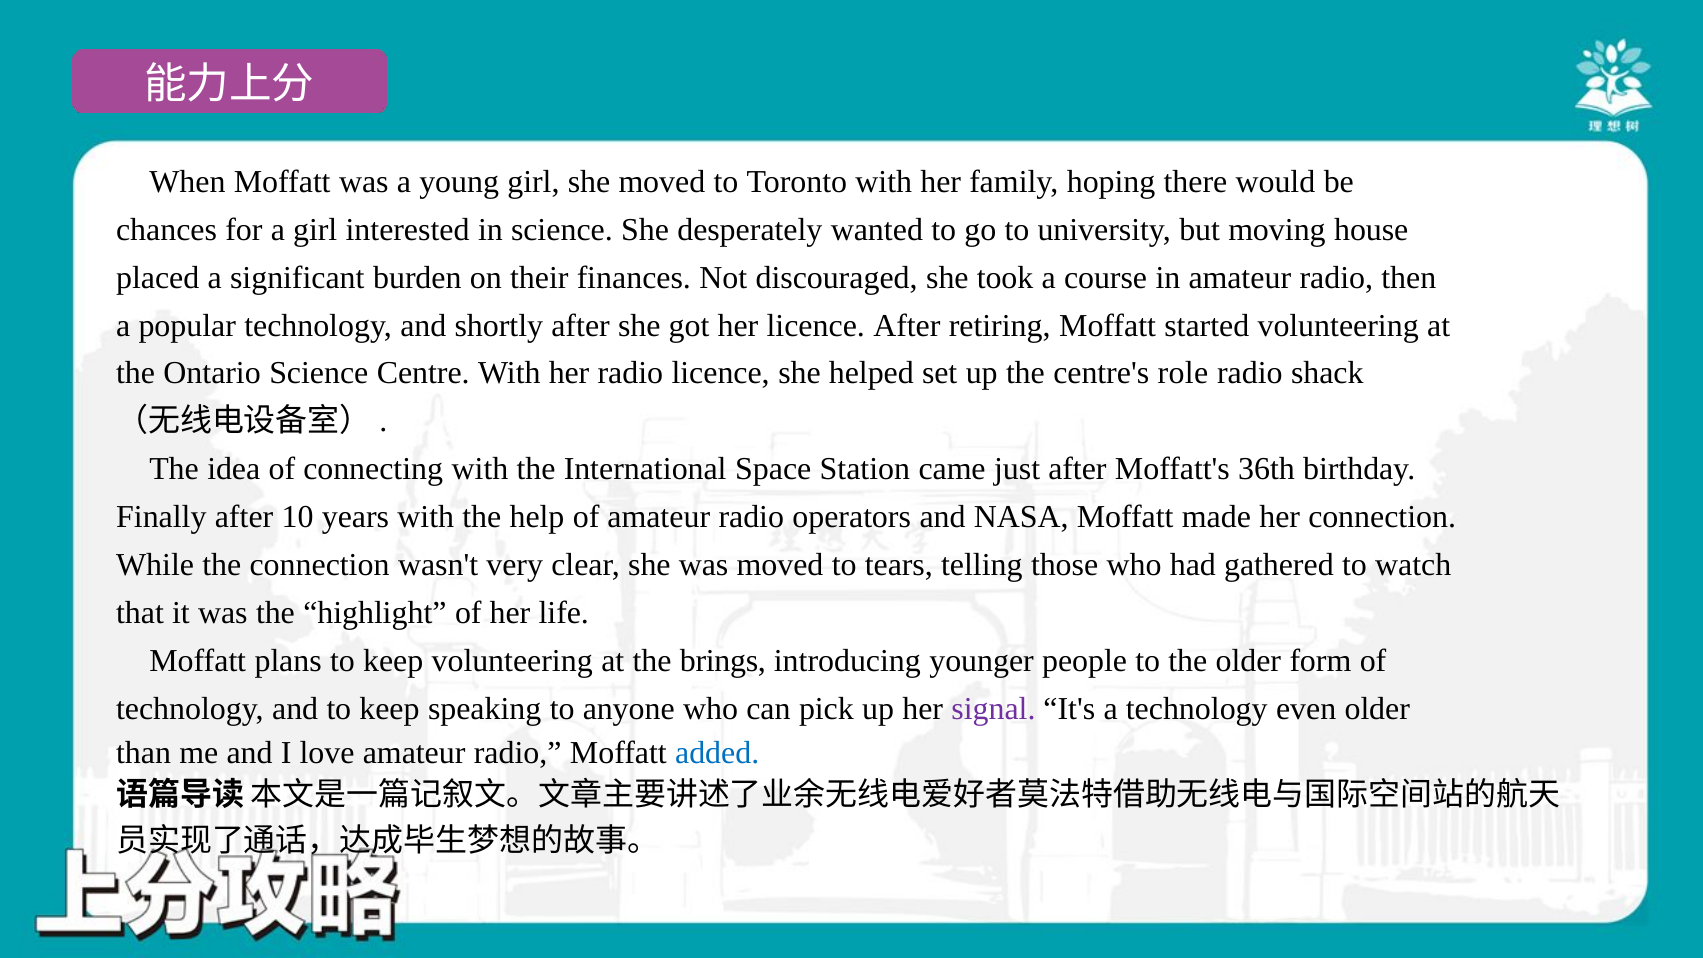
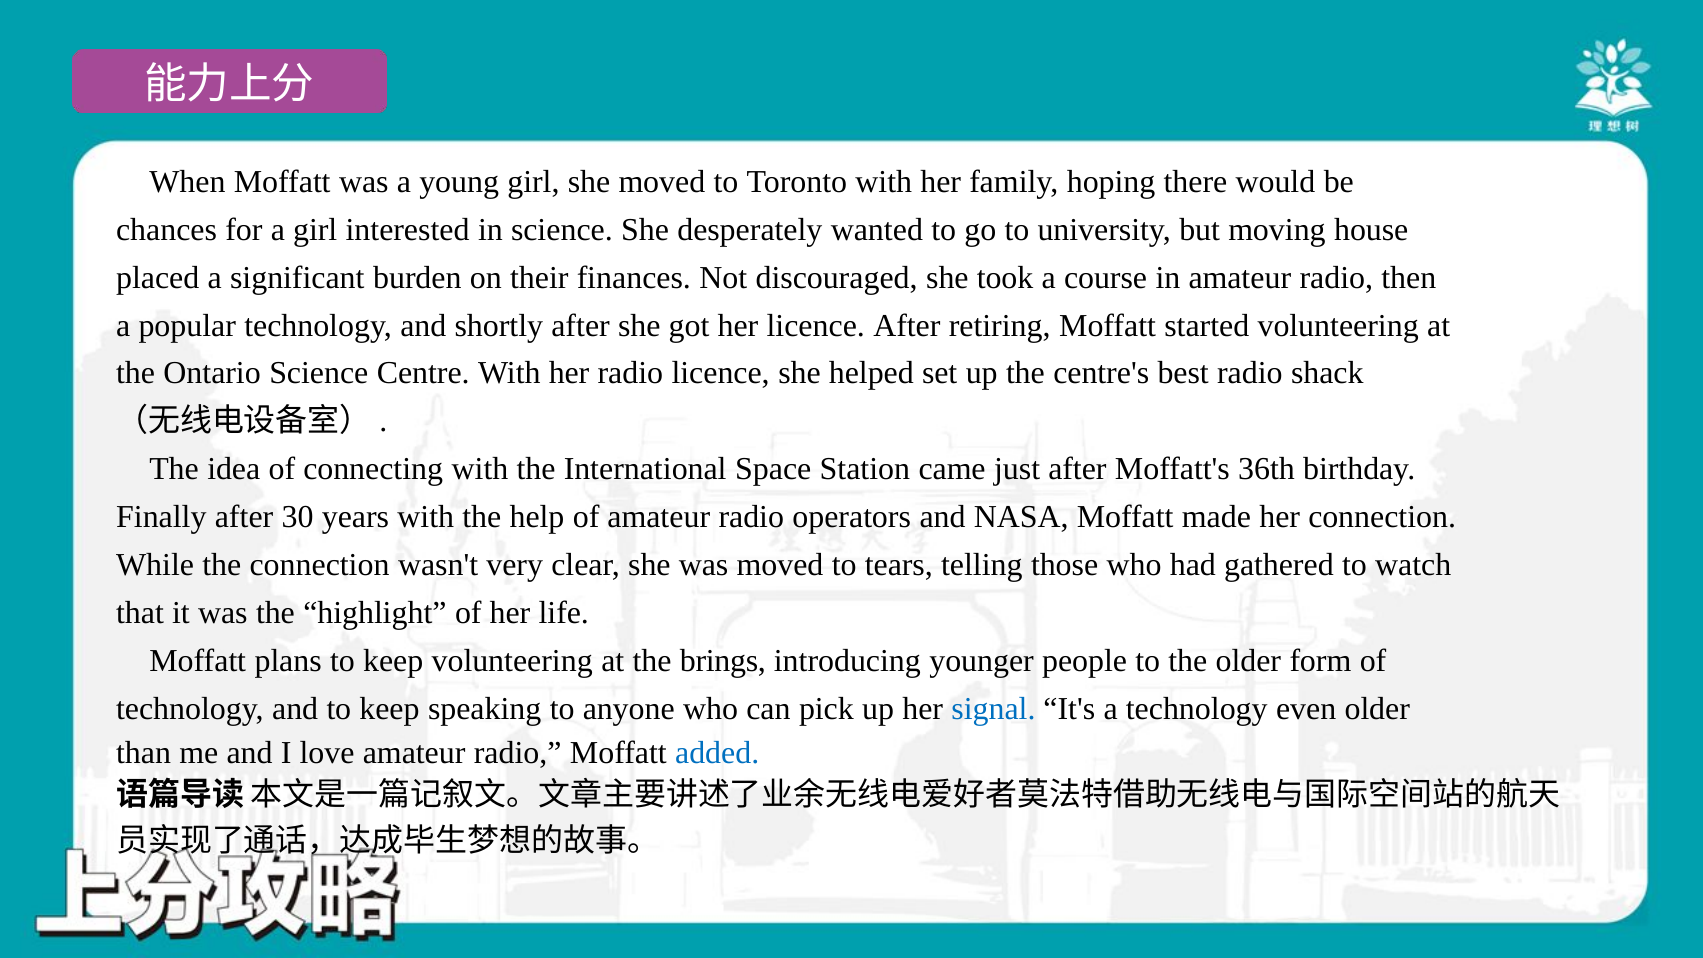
role: role -> best
10: 10 -> 30
signal colour: purple -> blue
